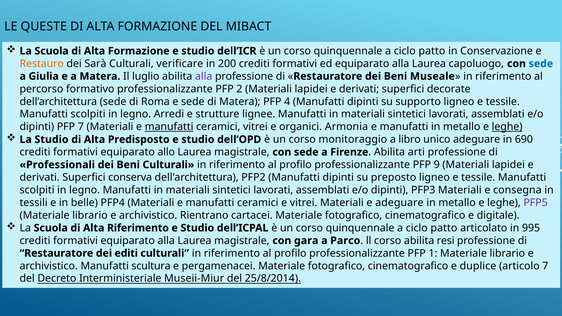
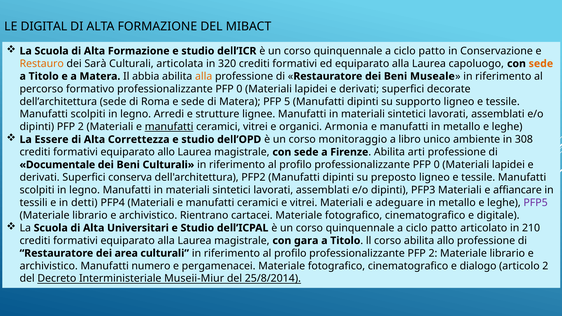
QUESTE: QUESTE -> DIGITAL
verificare: verificare -> articolata
200: 200 -> 320
sede at (541, 64) colour: blue -> orange
Giulia at (44, 76): Giulia -> Titolo
luglio: luglio -> abbia
alla at (204, 76) colour: purple -> orange
formativo professionalizzante PFP 2: 2 -> 0
4: 4 -> 5
dipinti PFP 7: 7 -> 2
leghe at (507, 127) underline: present -> none
La Studio: Studio -> Essere
Predisposto: Predisposto -> Correttezza
unico adeguare: adeguare -> ambiente
690: 690 -> 308
Professionali: Professionali -> Documentale
profilo professionalizzante PFP 9: 9 -> 0
consegna: consegna -> affiancare
belle: belle -> detti
Alta Riferimento: Riferimento -> Universitari
995: 995 -> 210
Parco at (345, 241): Parco -> Titolo
abilita resi: resi -> allo
editi: editi -> area
professionalizzante PFP 1: 1 -> 2
scultura: scultura -> numero
duplice: duplice -> dialogo
articolo 7: 7 -> 2
